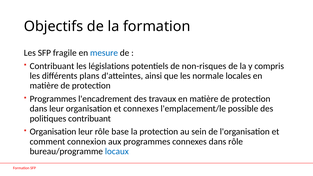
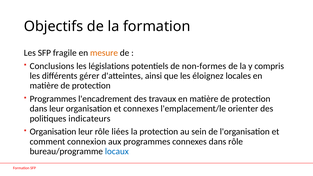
mesure colour: blue -> orange
Contribuant at (52, 66): Contribuant -> Conclusions
non-risques: non-risques -> non-formes
plans: plans -> gérer
normale: normale -> éloignez
possible: possible -> orienter
politiques contribuant: contribuant -> indicateurs
base: base -> liées
